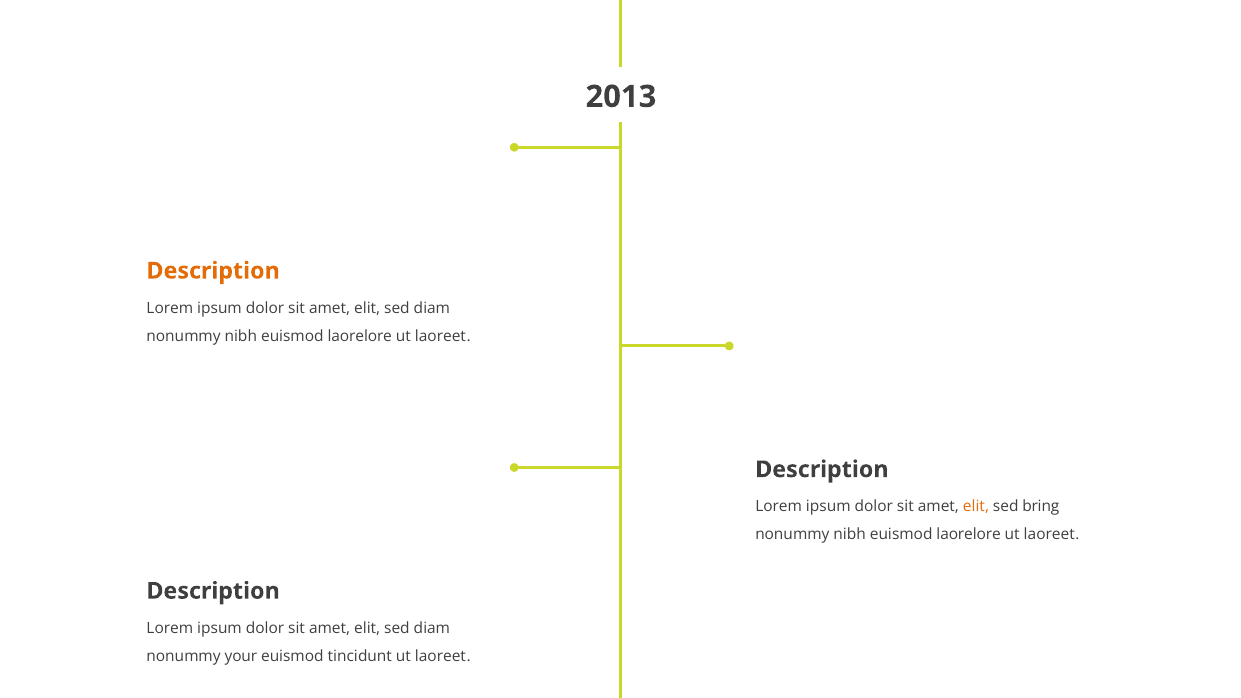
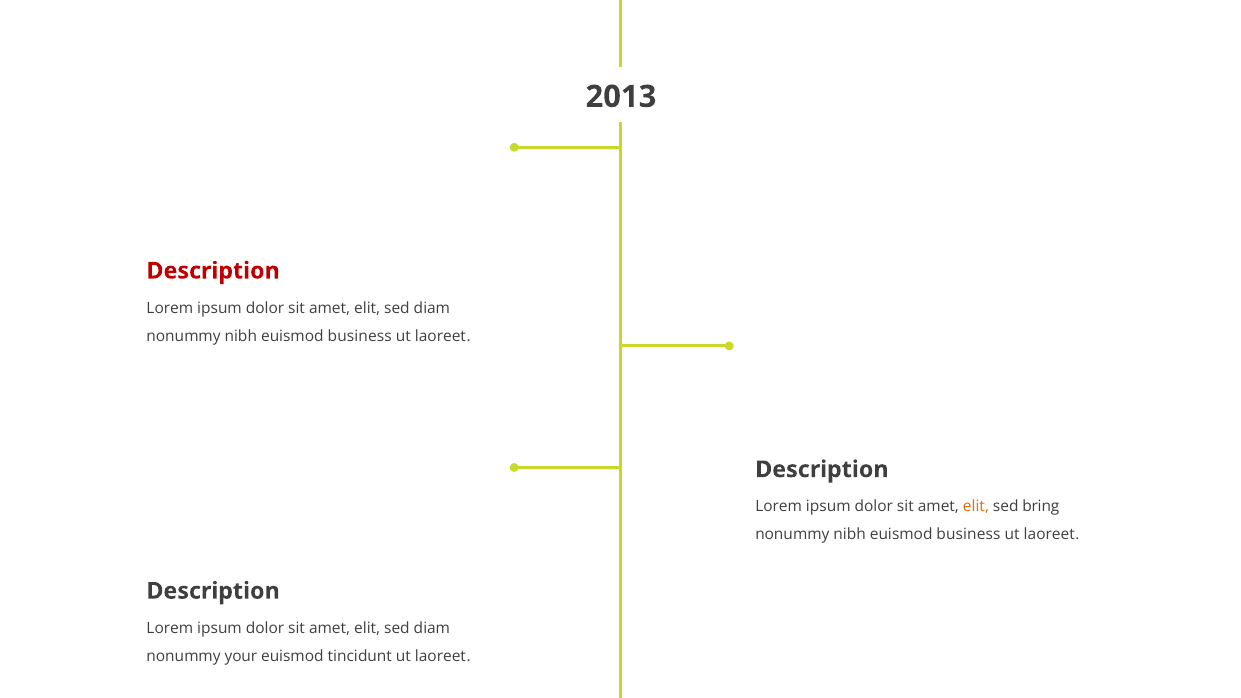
Description at (213, 271) colour: orange -> red
laorelore at (360, 336): laorelore -> business
laorelore at (969, 535): laorelore -> business
